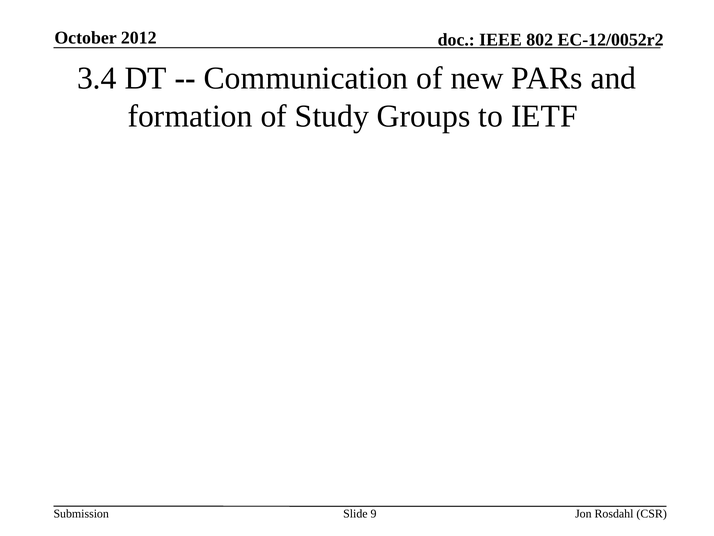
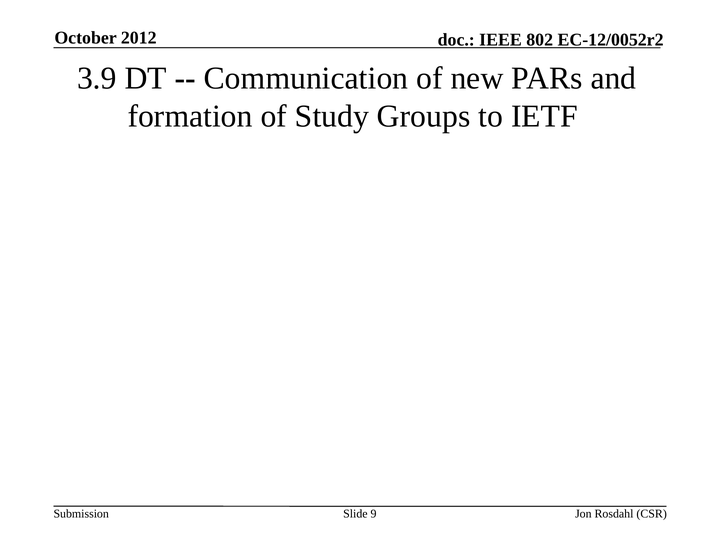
3.4: 3.4 -> 3.9
